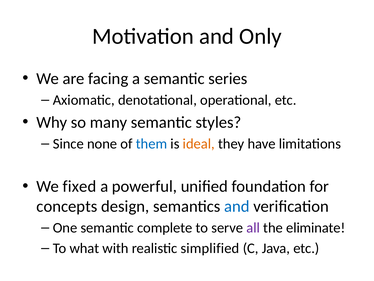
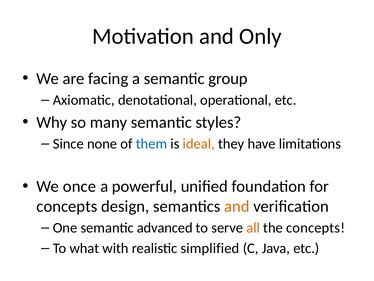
series: series -> group
fixed: fixed -> once
and at (237, 206) colour: blue -> orange
complete: complete -> advanced
all colour: purple -> orange
the eliminate: eliminate -> concepts
